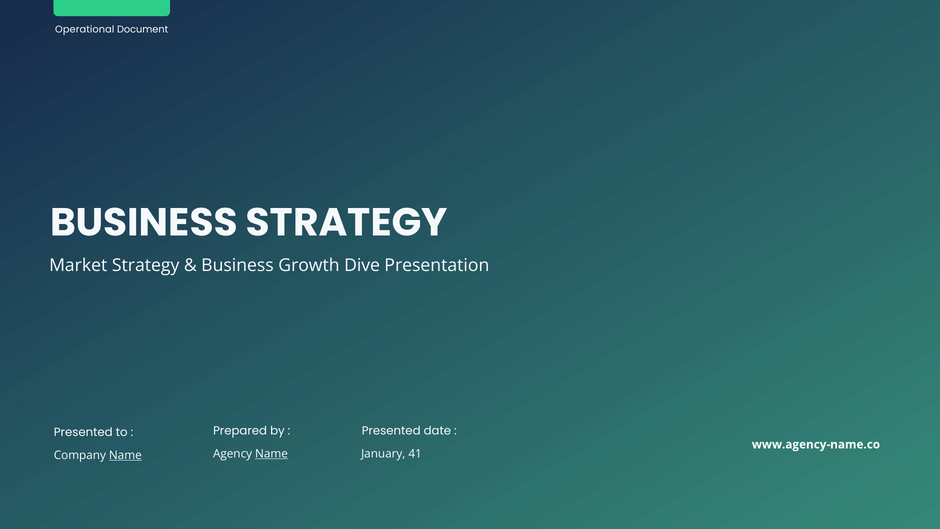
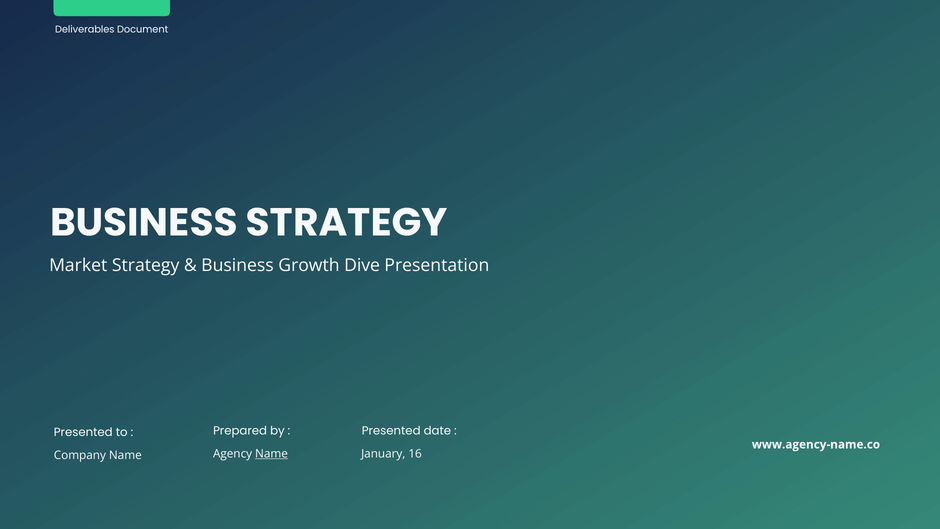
Operational: Operational -> Deliverables
41: 41 -> 16
Name at (125, 455) underline: present -> none
